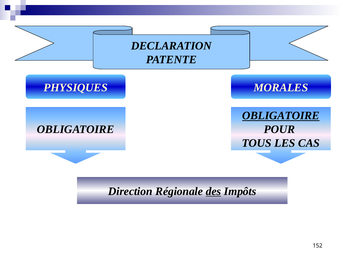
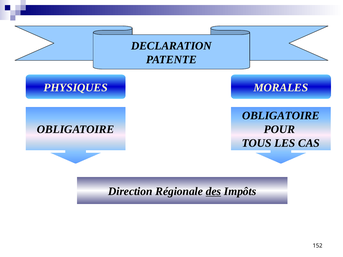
OBLIGATOIRE at (281, 116) underline: present -> none
